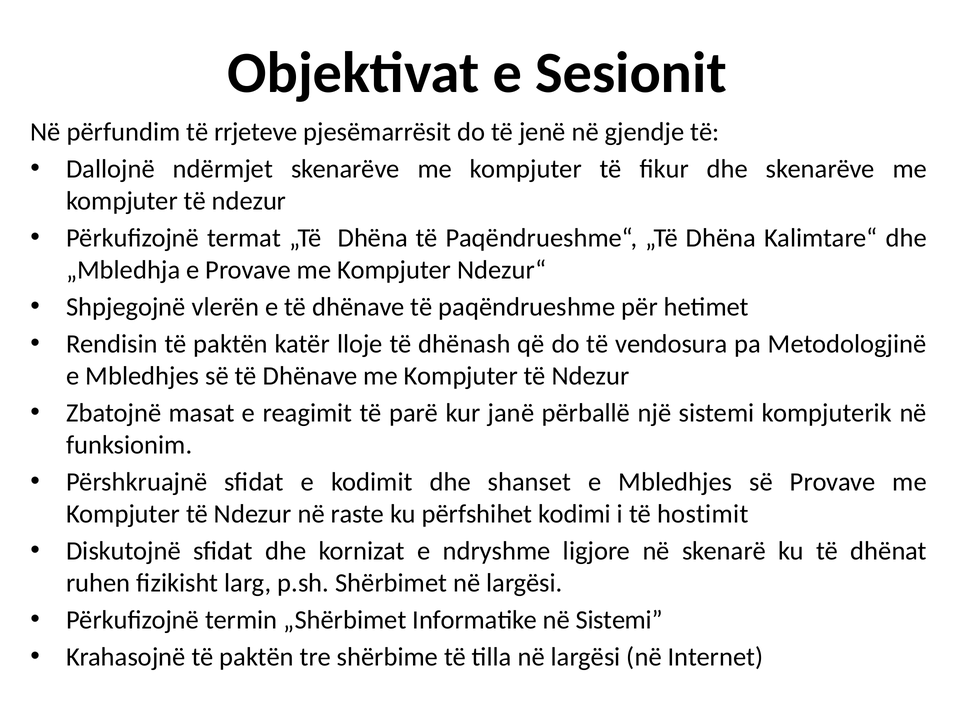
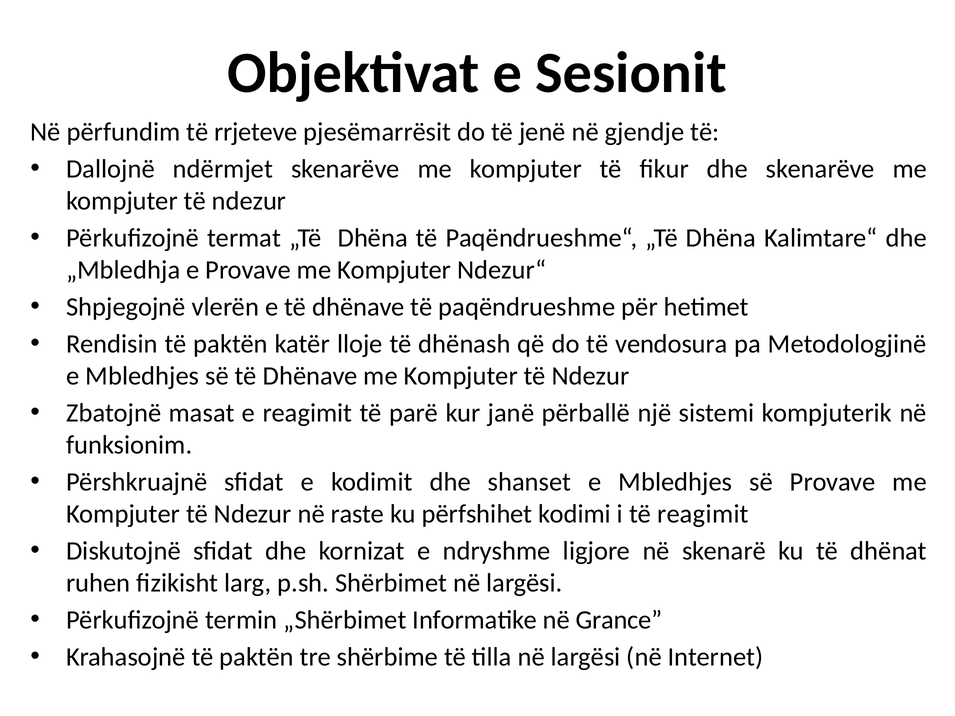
të hostimit: hostimit -> reagimit
në Sistemi: Sistemi -> Grance
